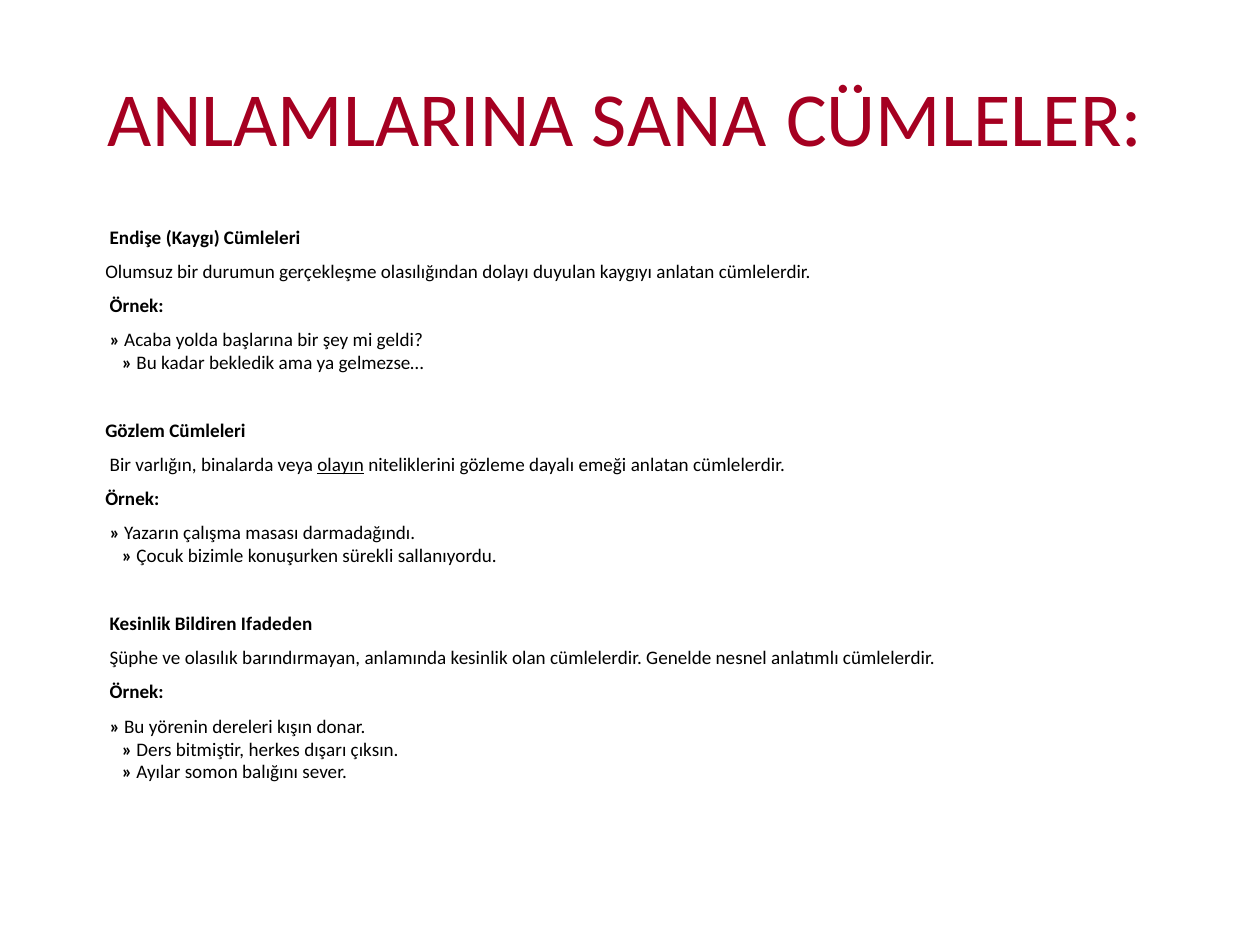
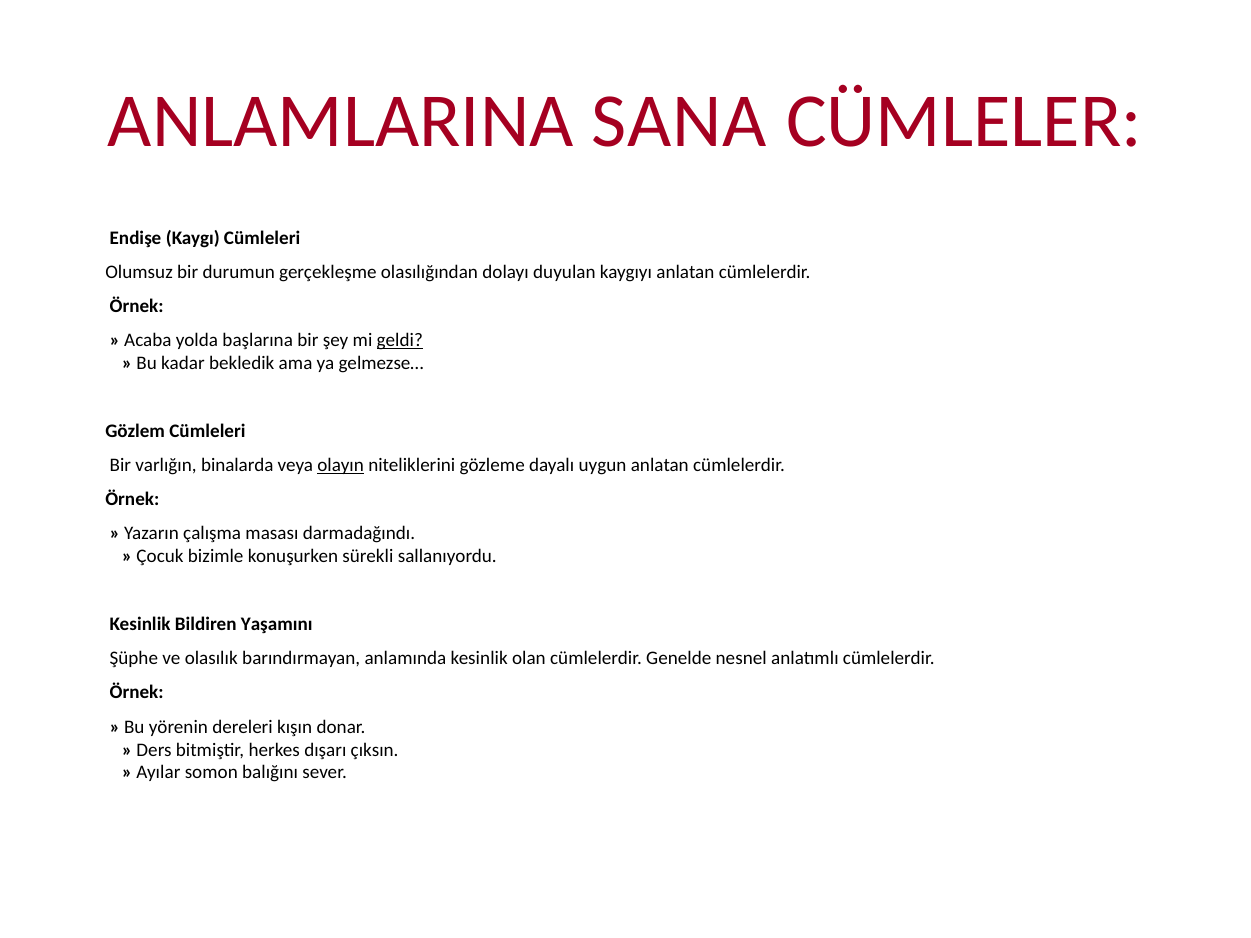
geldi underline: none -> present
emeği: emeği -> uygun
Ifadeden: Ifadeden -> Yaşamını
